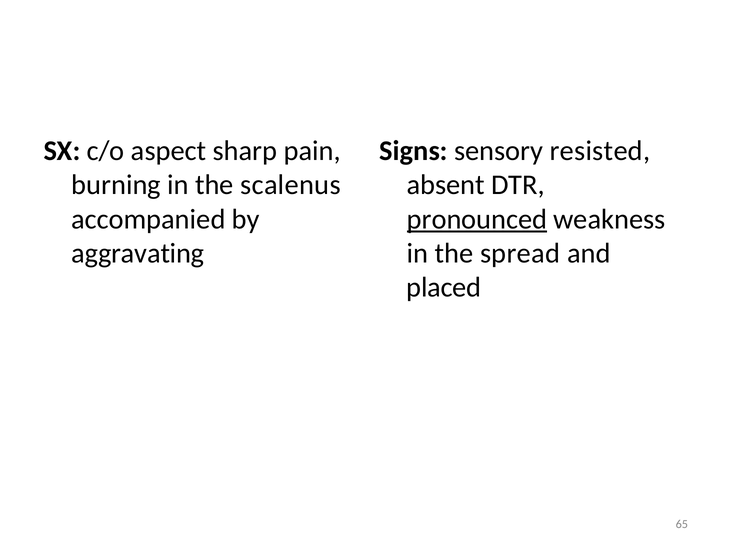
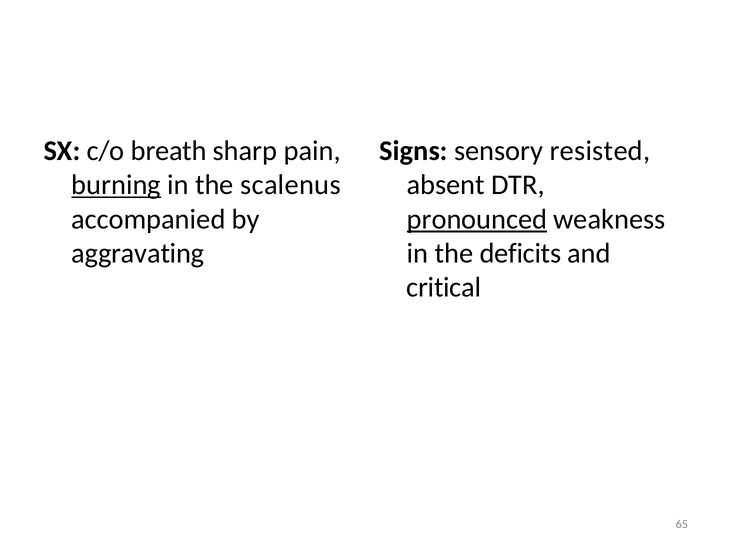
aspect: aspect -> breath
burning underline: none -> present
spread: spread -> deficits
placed: placed -> critical
